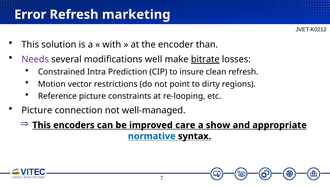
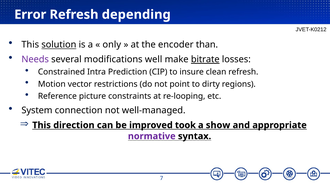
marketing: marketing -> depending
solution underline: none -> present
with: with -> only
Picture at (37, 110): Picture -> System
encoders: encoders -> direction
care: care -> took
normative colour: blue -> purple
